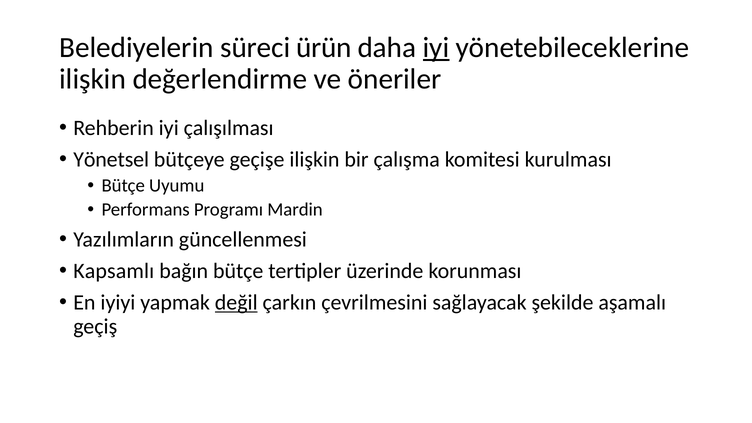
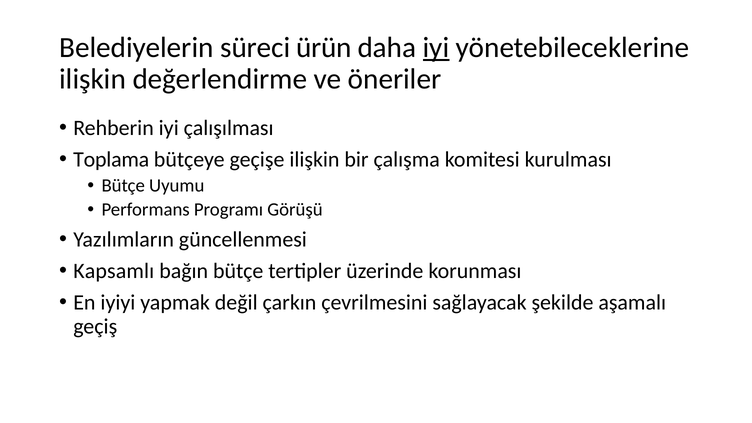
Yönetsel: Yönetsel -> Toplama
Mardin: Mardin -> Görüşü
değil underline: present -> none
